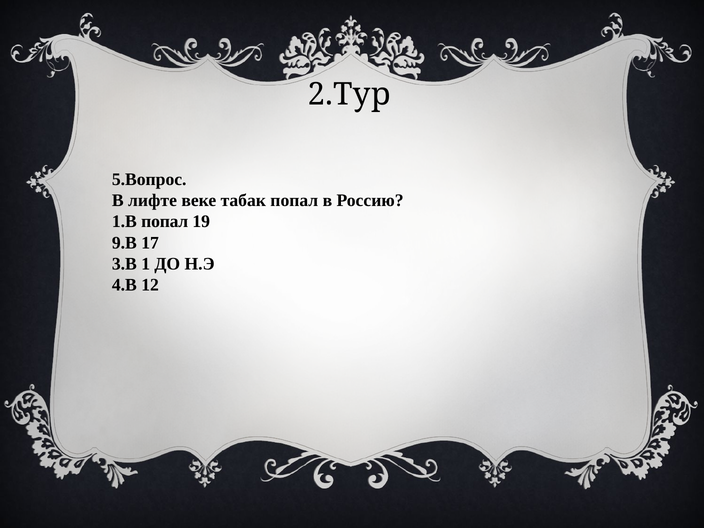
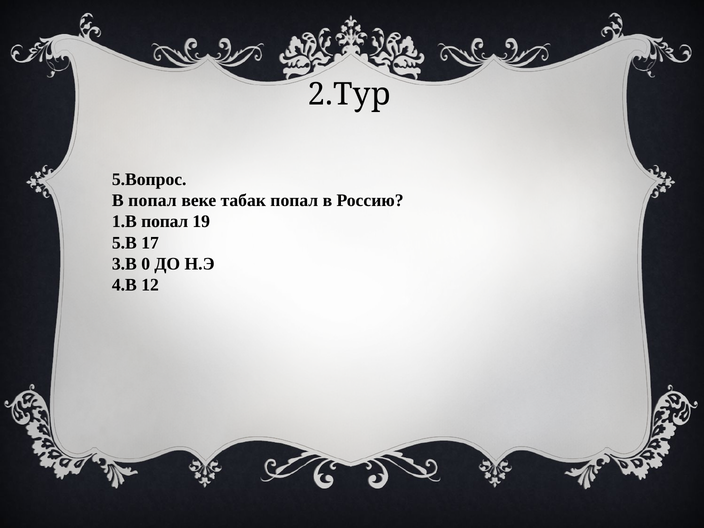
В лифте: лифте -> попал
9.В: 9.В -> 5.В
1: 1 -> 0
